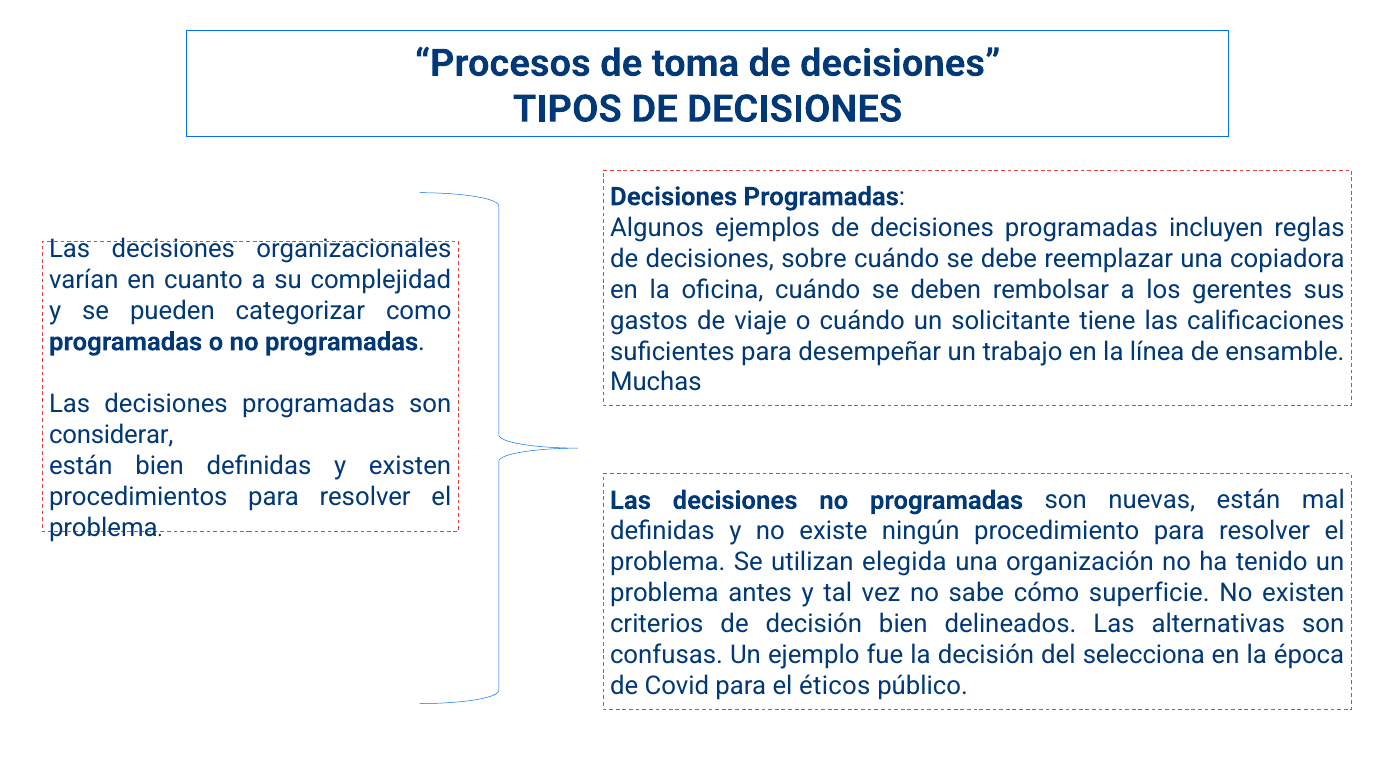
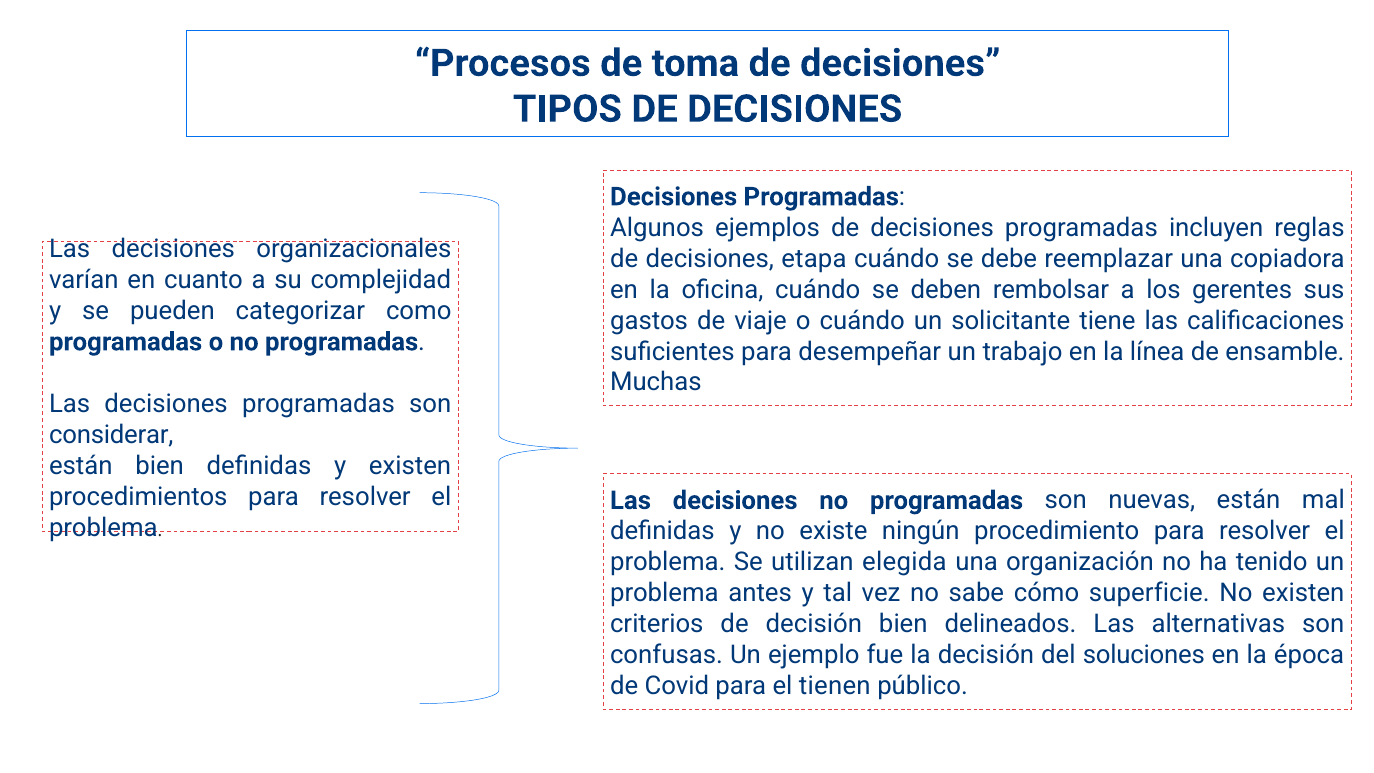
sobre: sobre -> etapa
selecciona: selecciona -> soluciones
éticos: éticos -> tienen
